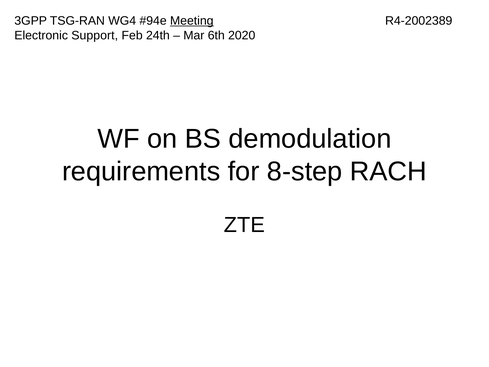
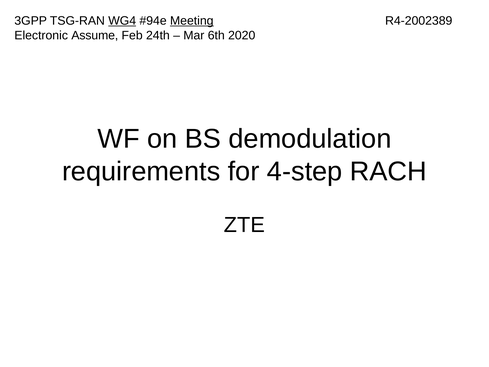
WG4 underline: none -> present
Support: Support -> Assume
8-step: 8-step -> 4-step
